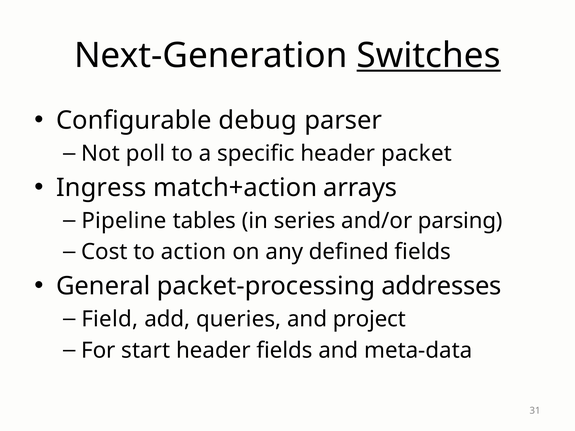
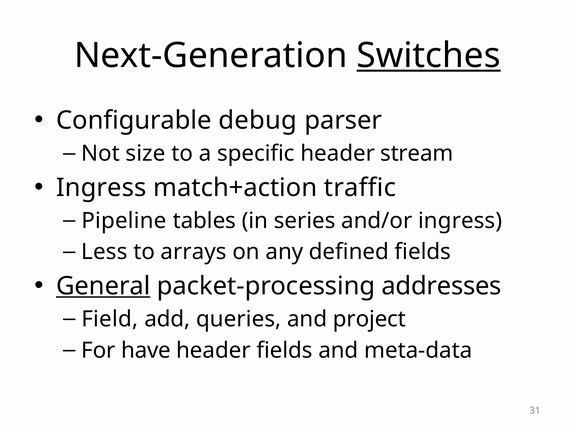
poll: poll -> size
packet: packet -> stream
arrays: arrays -> traffic
and/or parsing: parsing -> ingress
Cost: Cost -> Less
action: action -> arrays
General underline: none -> present
start: start -> have
